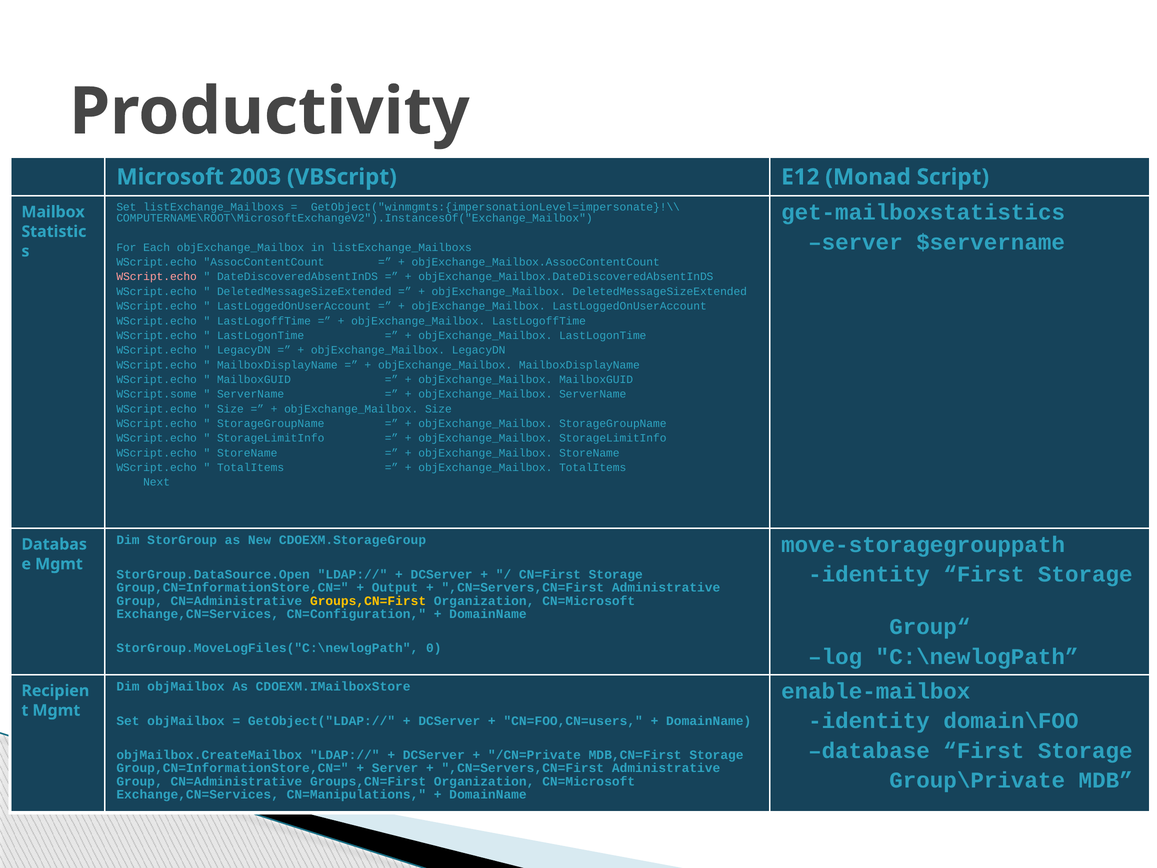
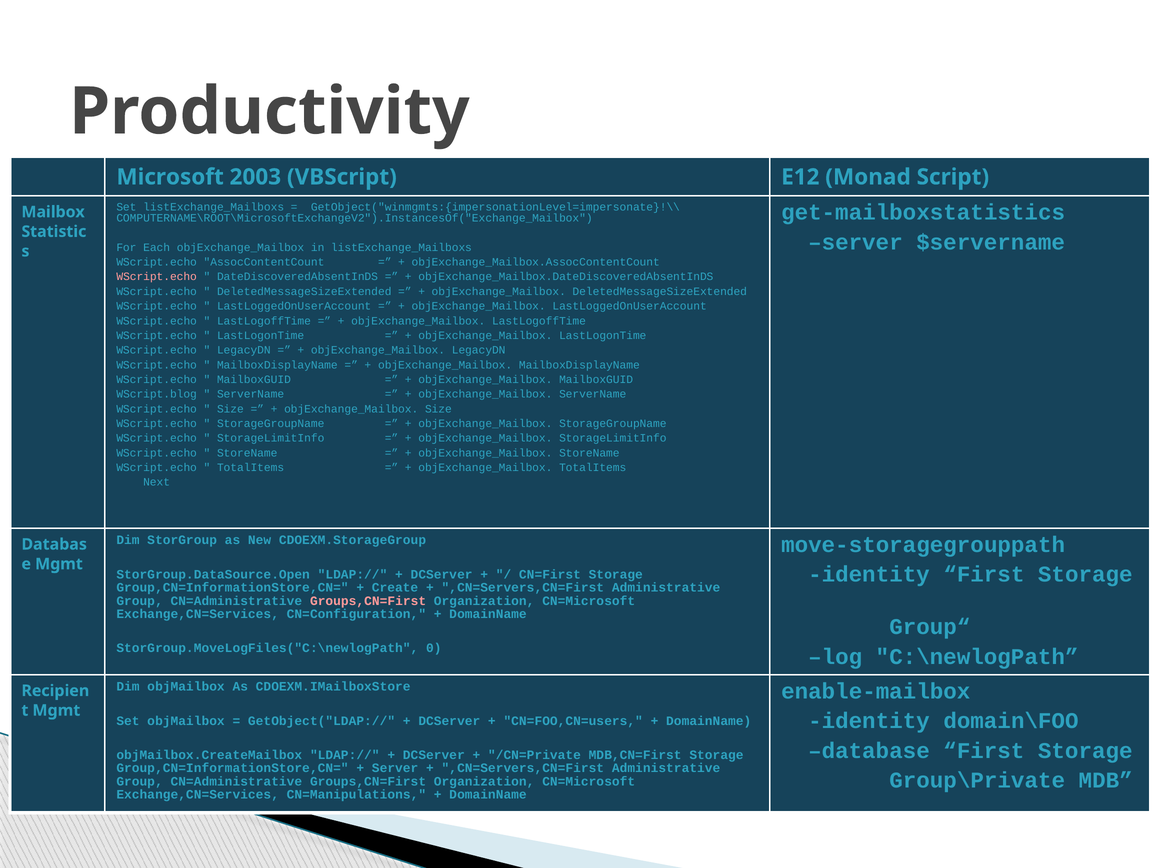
WScript.some: WScript.some -> WScript.blog
Output: Output -> Create
Groups,CN=First at (368, 601) colour: yellow -> pink
